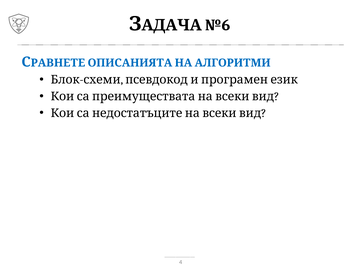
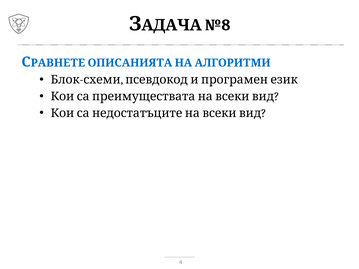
№6: №6 -> №8
